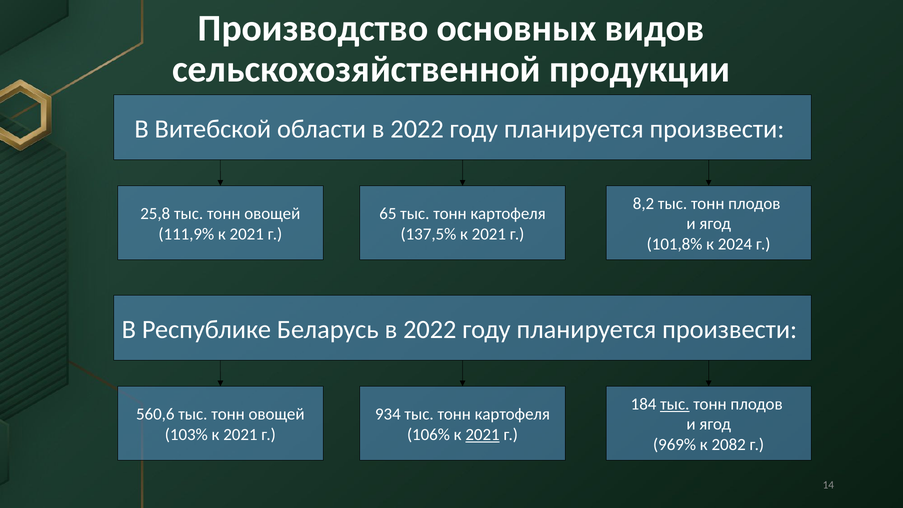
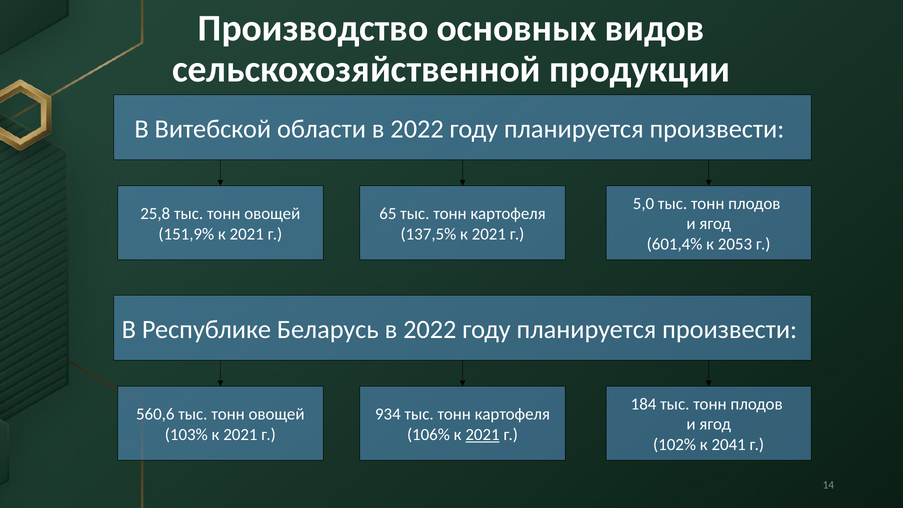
8,2: 8,2 -> 5,0
111,9%: 111,9% -> 151,9%
101,8%: 101,8% -> 601,4%
2024: 2024 -> 2053
тыс at (675, 404) underline: present -> none
969%: 969% -> 102%
2082: 2082 -> 2041
